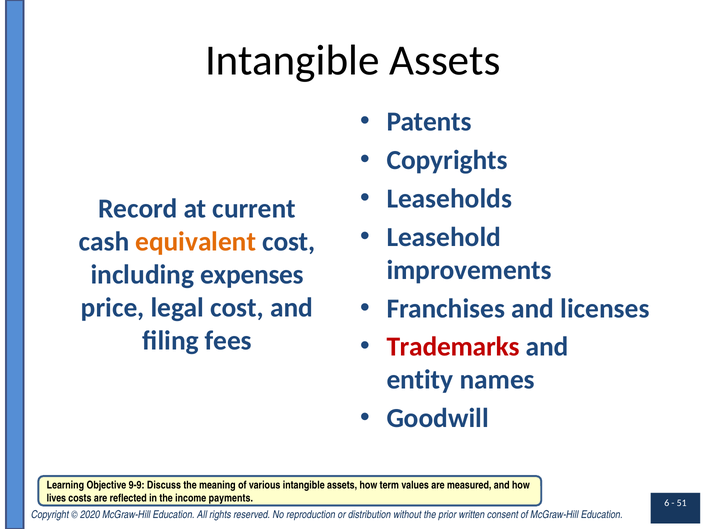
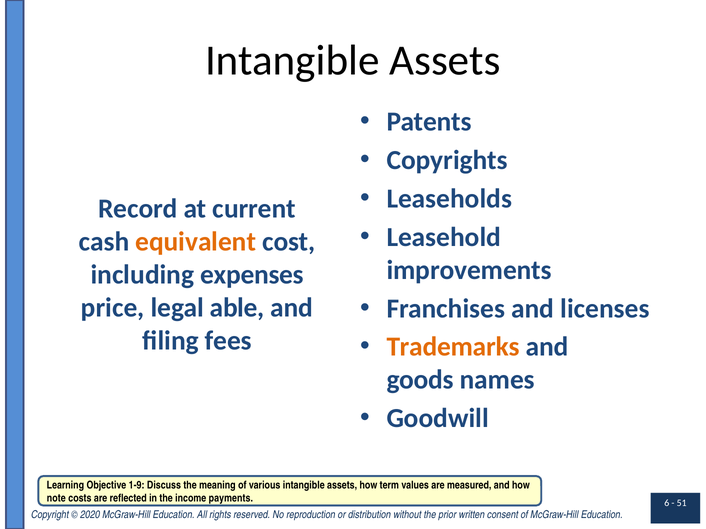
legal cost: cost -> able
Trademarks colour: red -> orange
entity: entity -> goods
9-9: 9-9 -> 1-9
lives: lives -> note
